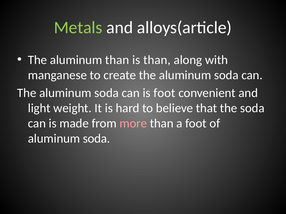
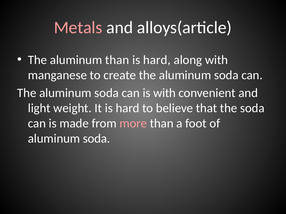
Metals colour: light green -> pink
than at (157, 60): than -> hard
is foot: foot -> with
